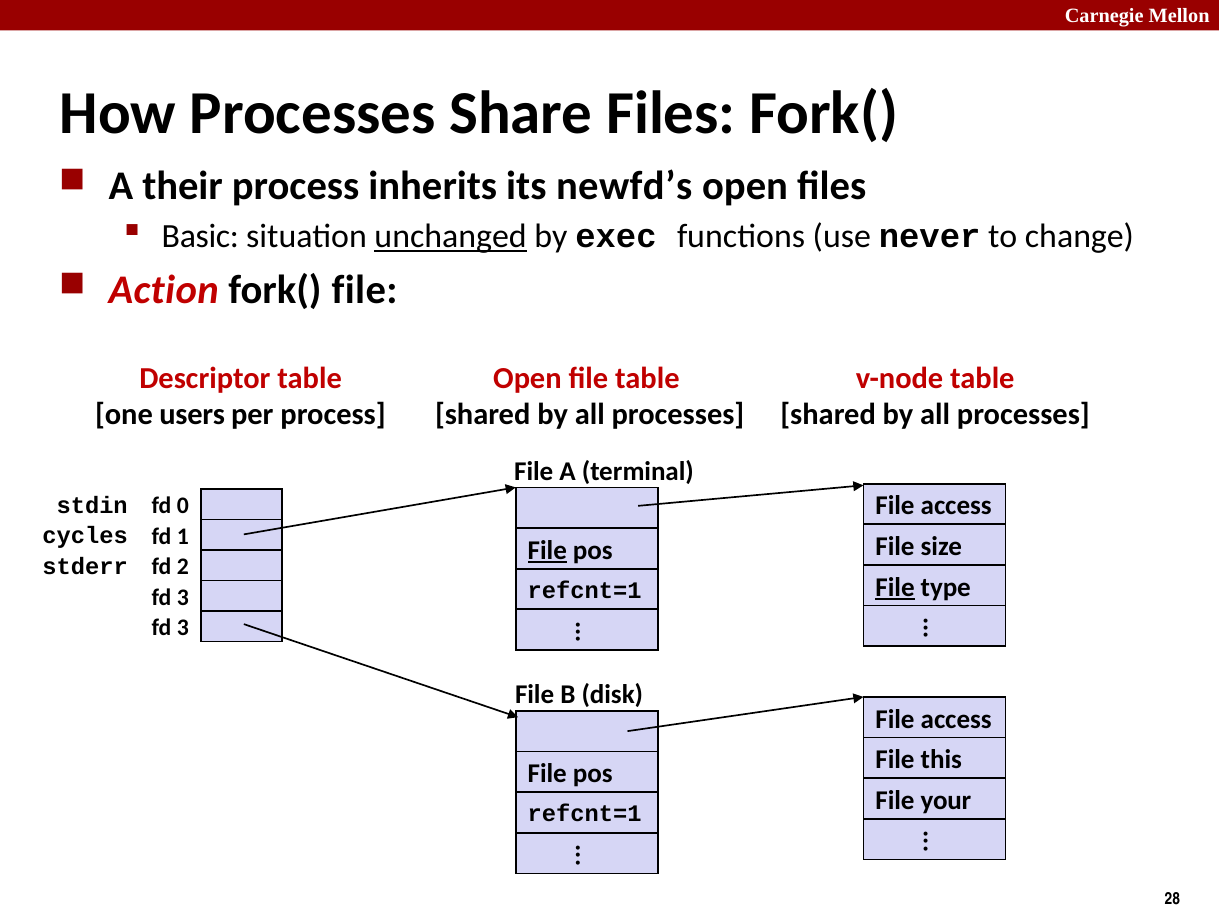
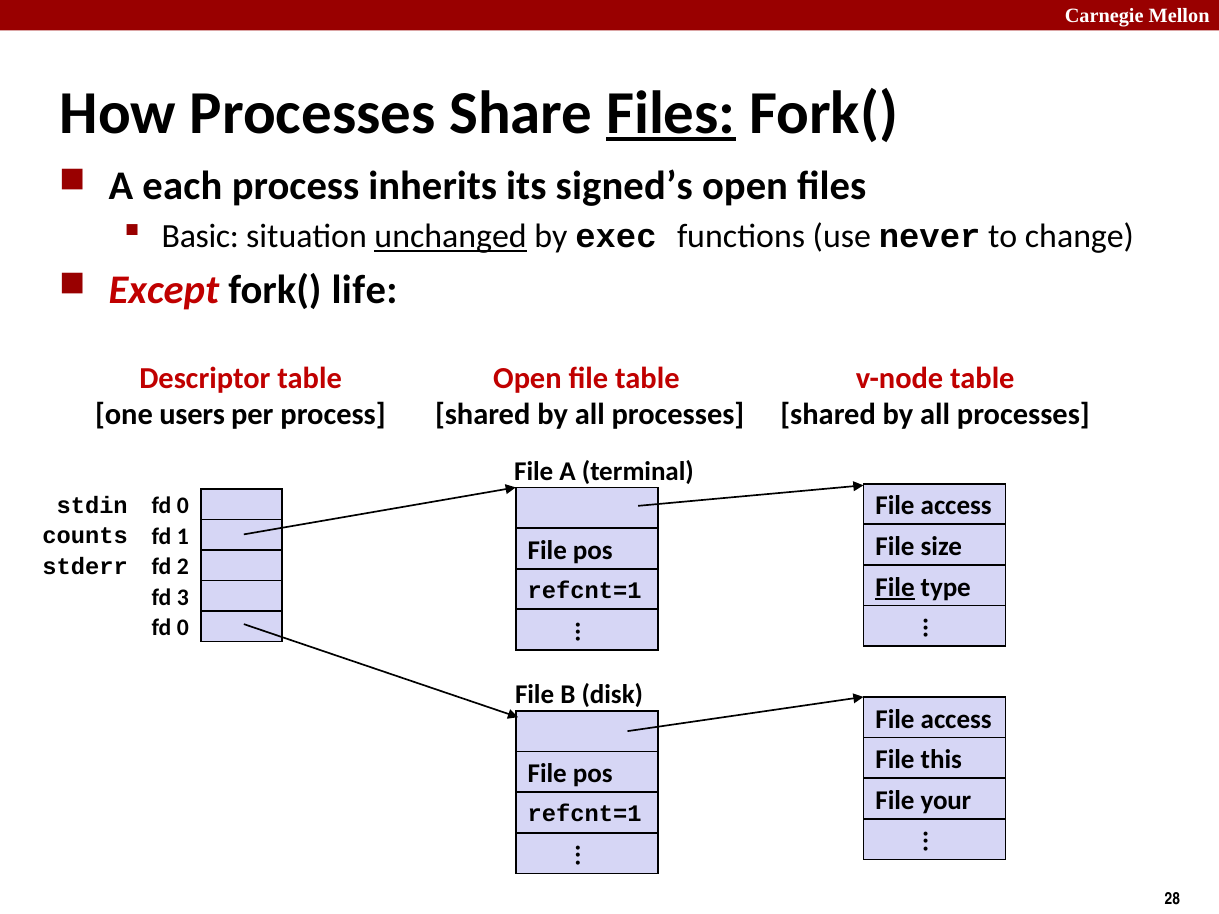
Files at (671, 113) underline: none -> present
their: their -> each
newfd’s: newfd’s -> signed’s
Action: Action -> Except
fork( file: file -> life
cycles: cycles -> counts
File at (547, 550) underline: present -> none
3 at (183, 628): 3 -> 0
